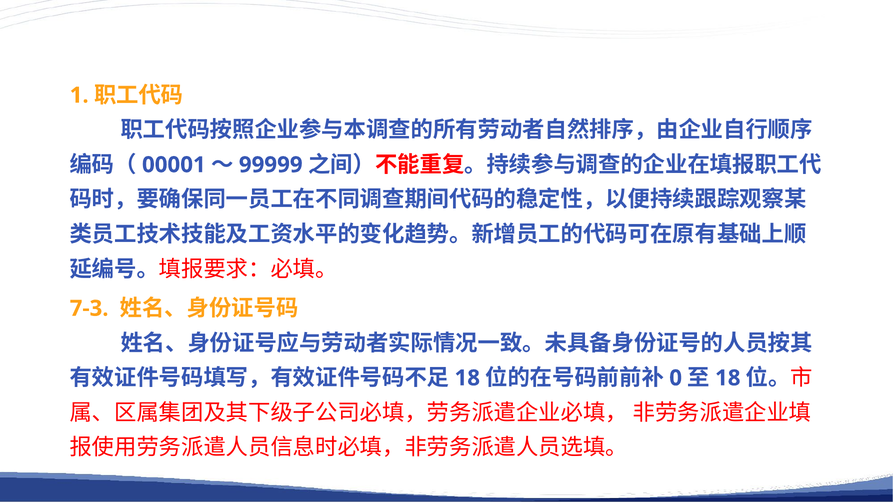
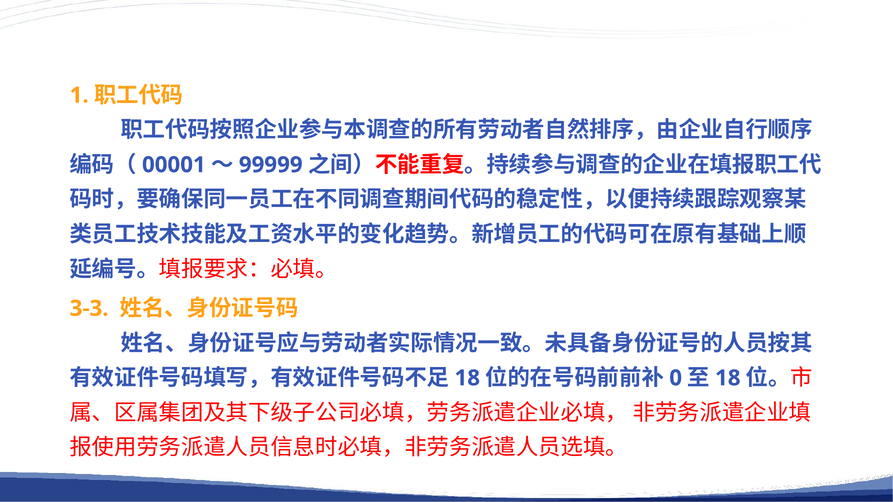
7-3: 7-3 -> 3-3
